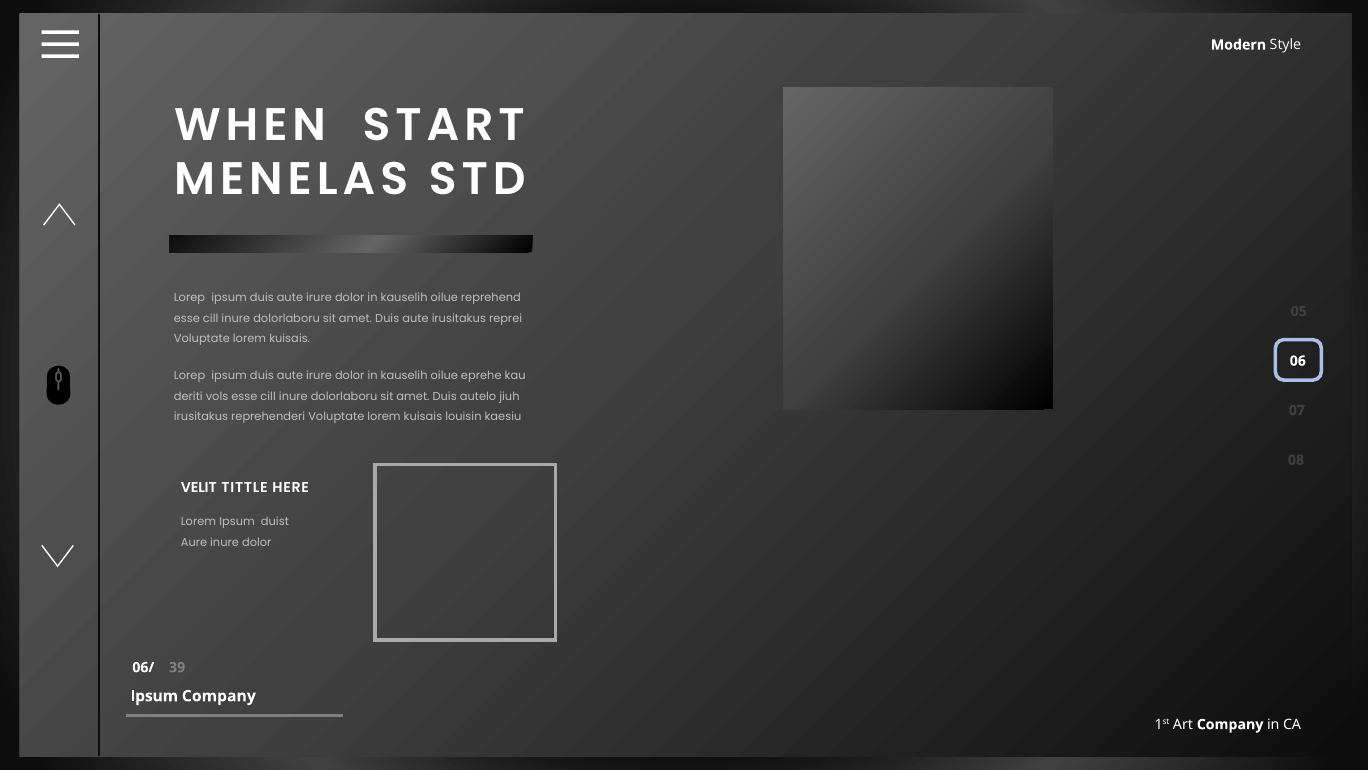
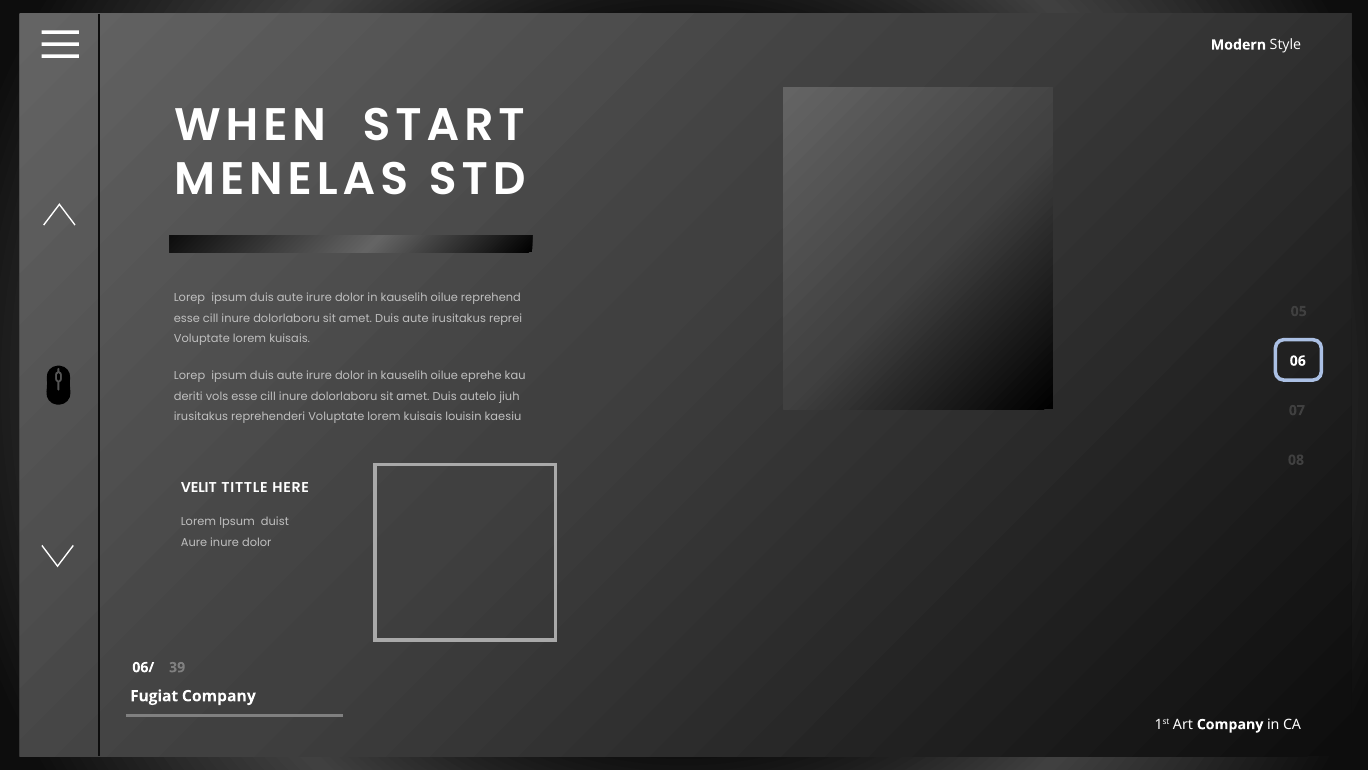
Ipsum at (154, 696): Ipsum -> Fugiat
